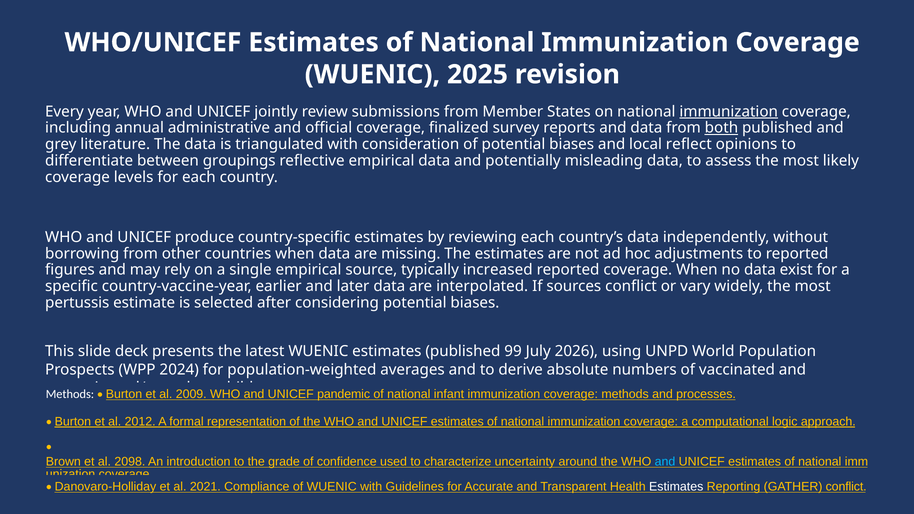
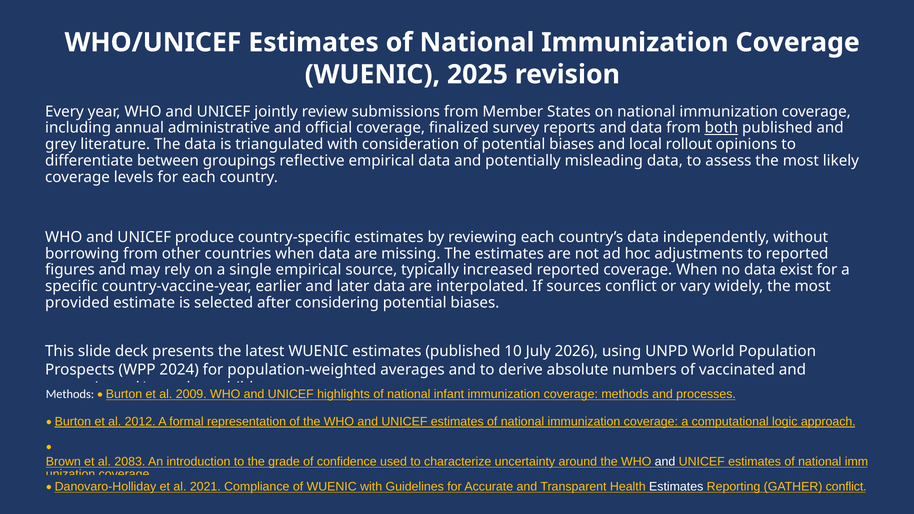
immunization at (729, 112) underline: present -> none
reflect: reflect -> rollout
pertussis: pertussis -> provided
99: 99 -> 10
pandemic: pandemic -> highlights
2098: 2098 -> 2083
and at (665, 462) colour: light blue -> white
